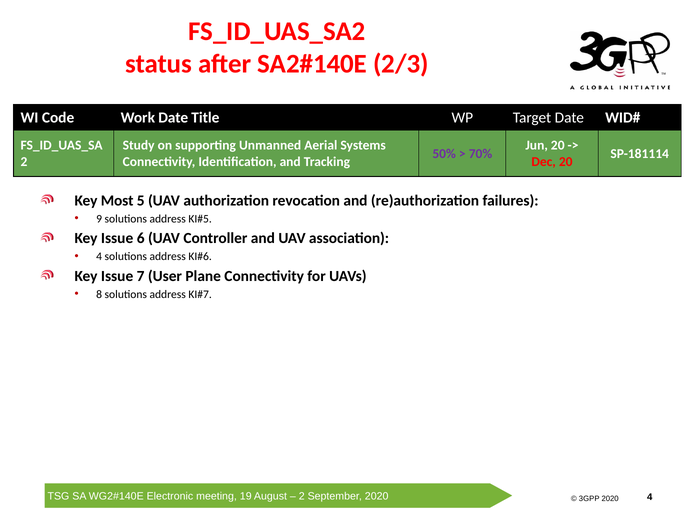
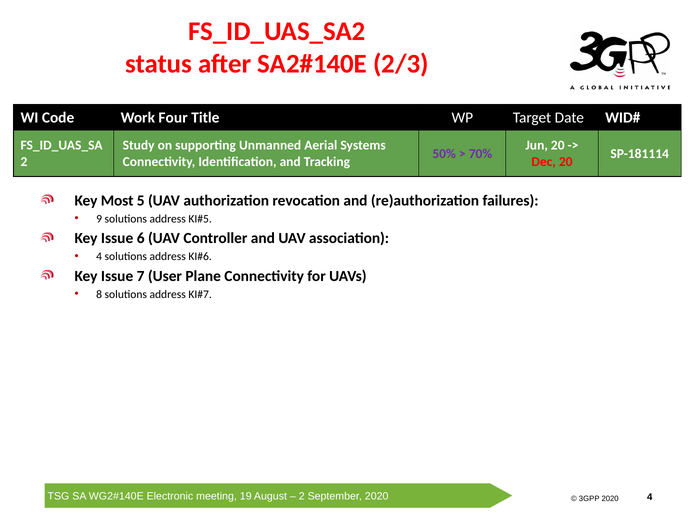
Work Date: Date -> Four
